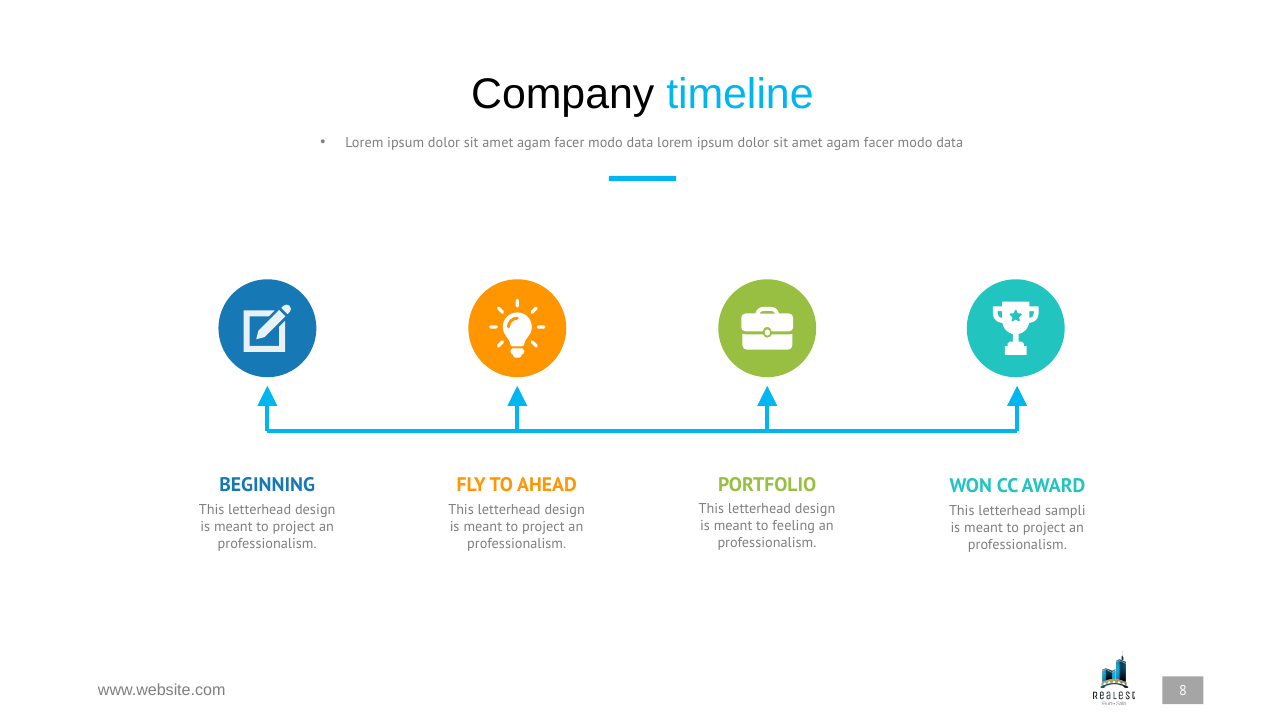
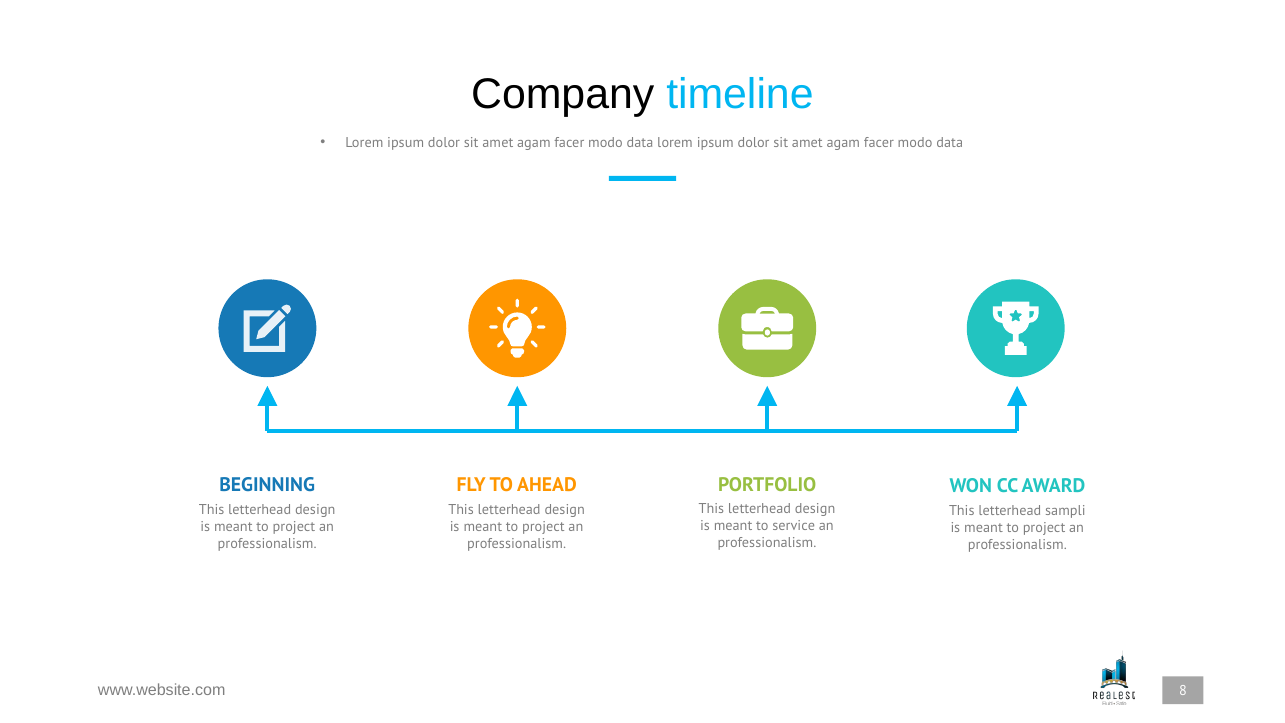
feeling: feeling -> service
